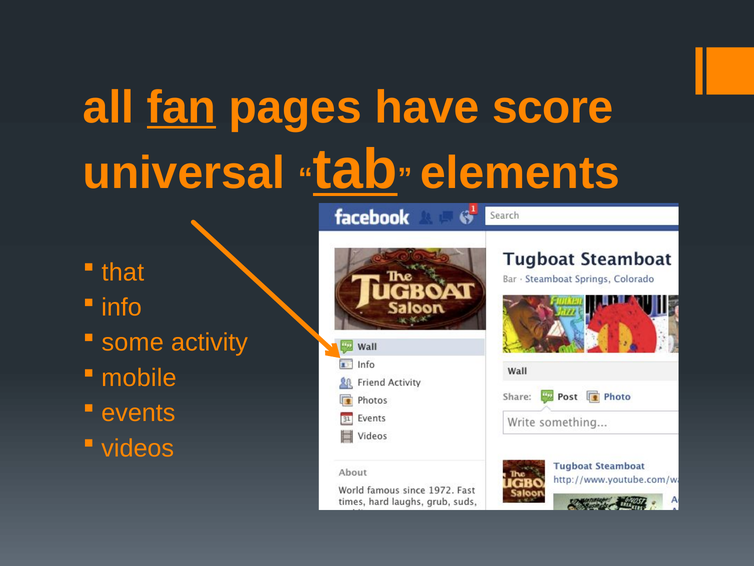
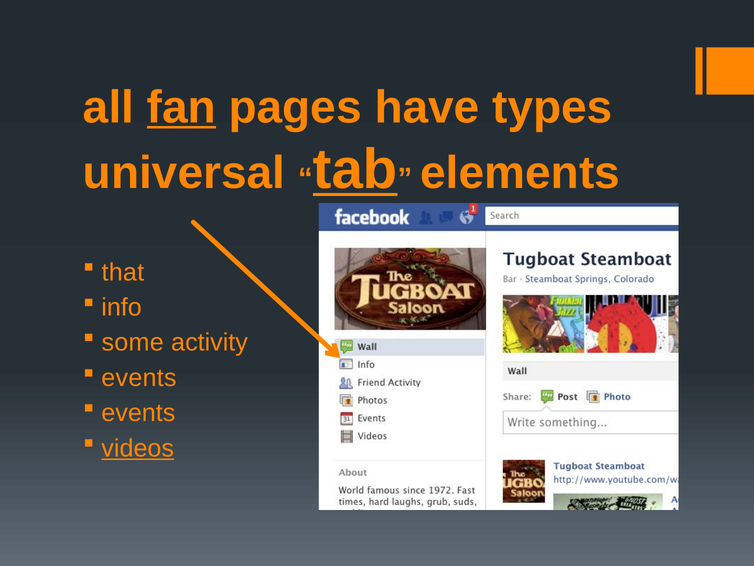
score: score -> types
mobile at (139, 377): mobile -> events
videos underline: none -> present
